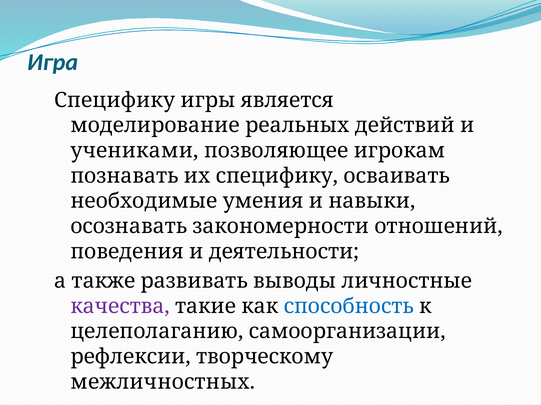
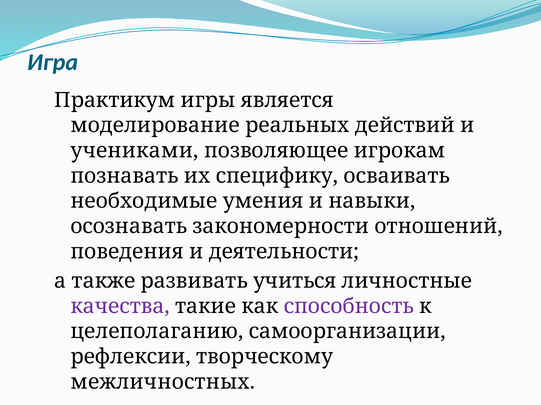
Специфику at (115, 100): Специфику -> Практикум
выводы: выводы -> учиться
способность colour: blue -> purple
